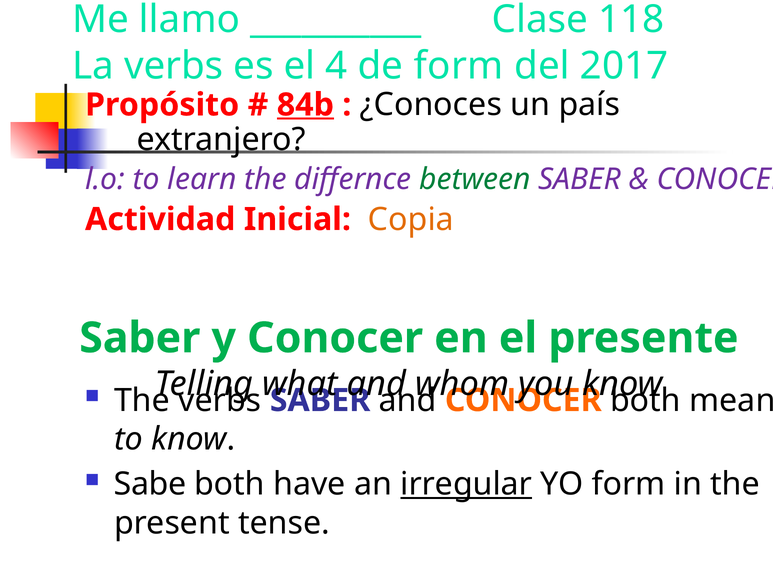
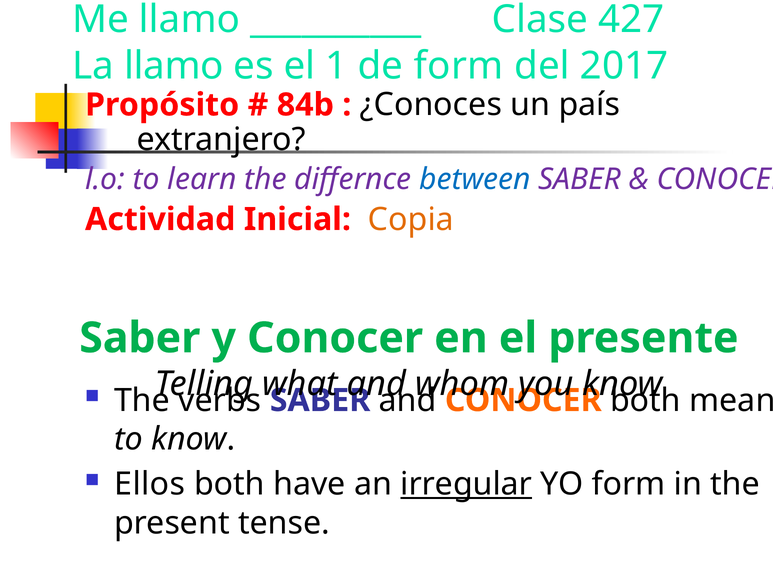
118: 118 -> 427
La verbs: verbs -> llamo
4: 4 -> 1
84b underline: present -> none
between colour: green -> blue
Sabe: Sabe -> Ellos
